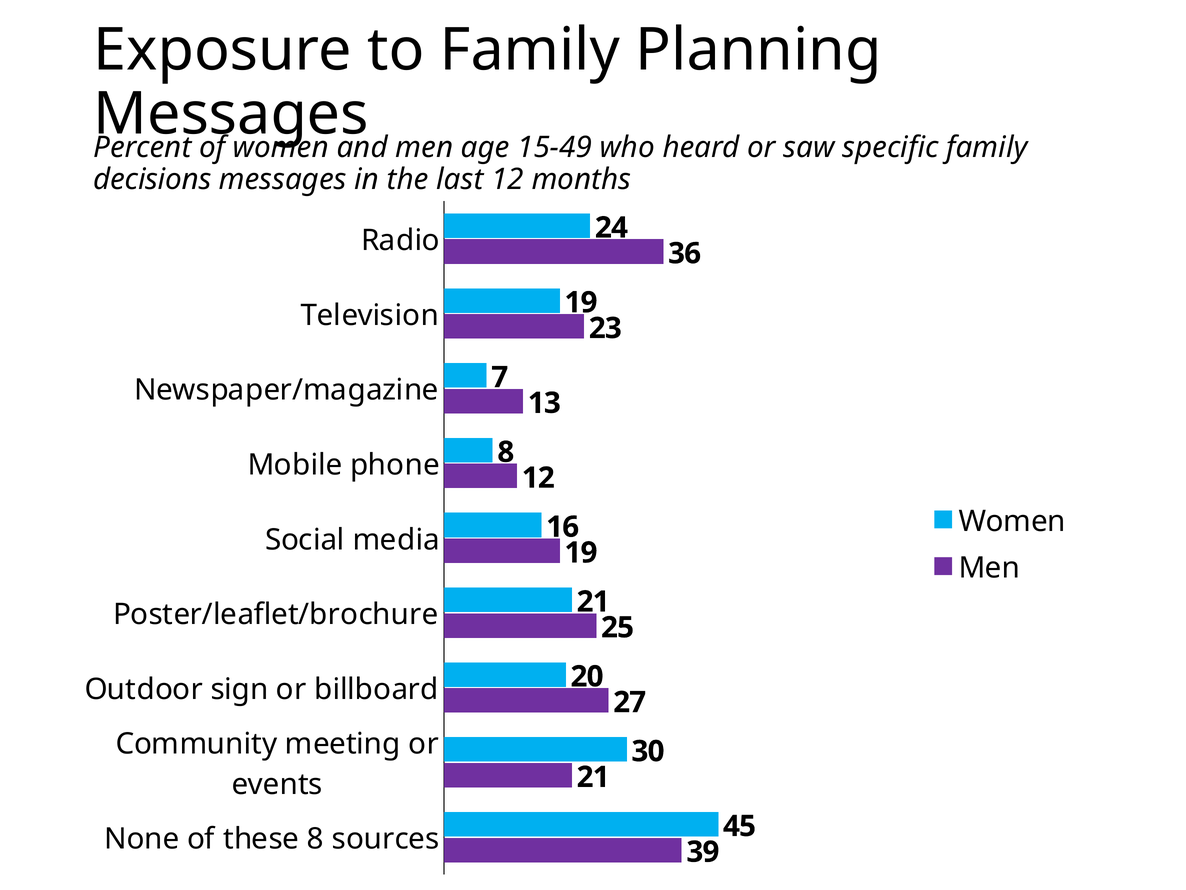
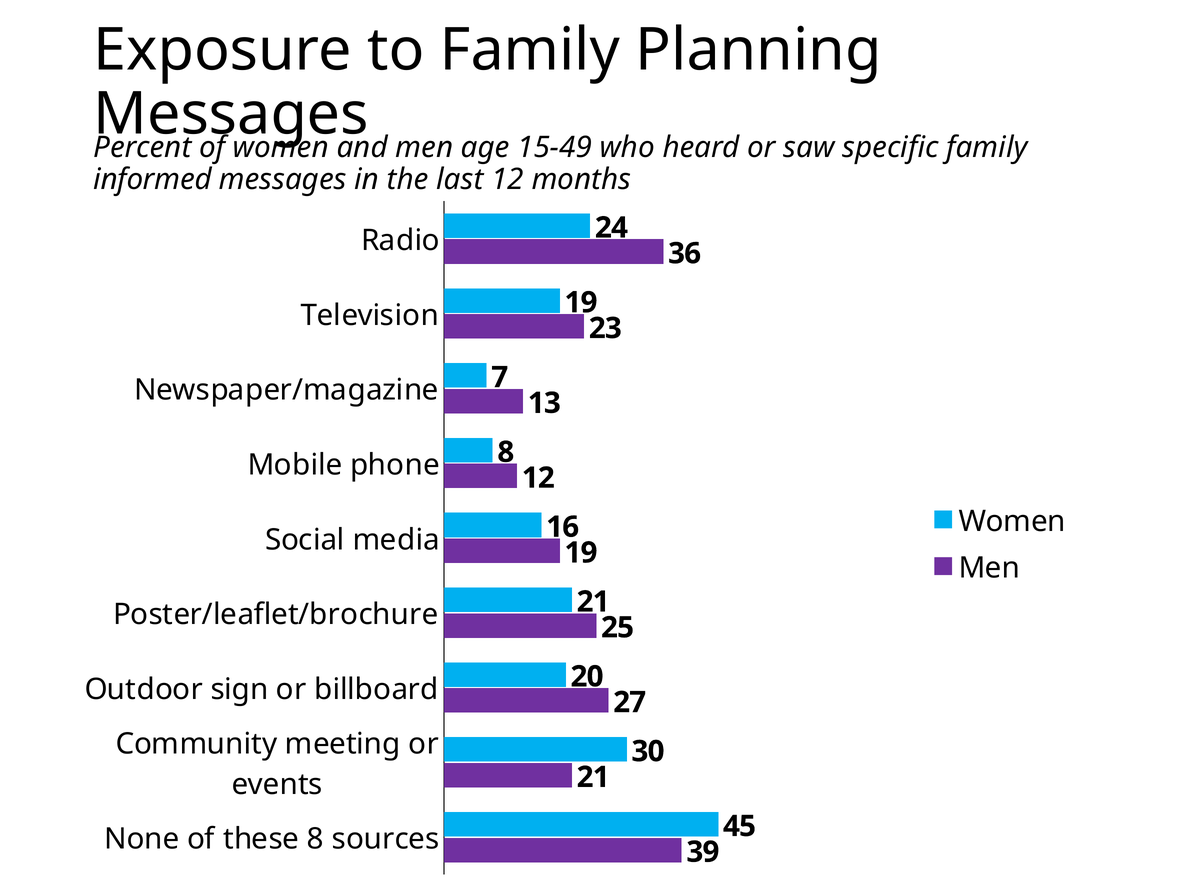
decisions: decisions -> informed
